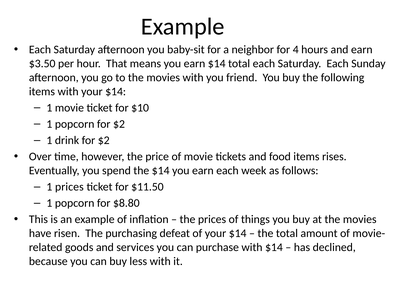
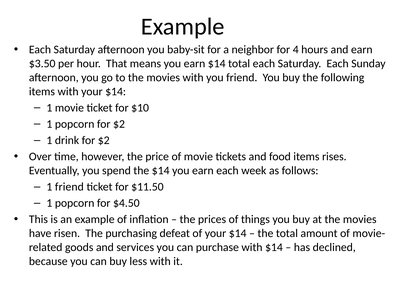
1 prices: prices -> friend
$8.80: $8.80 -> $4.50
